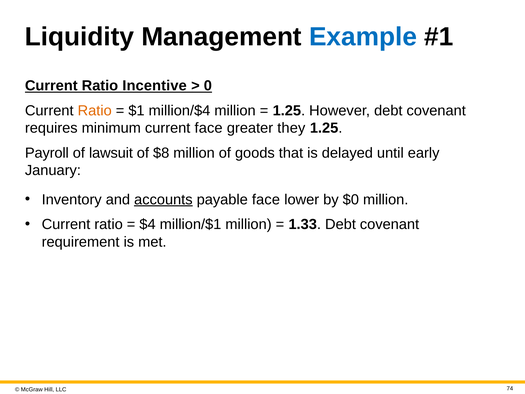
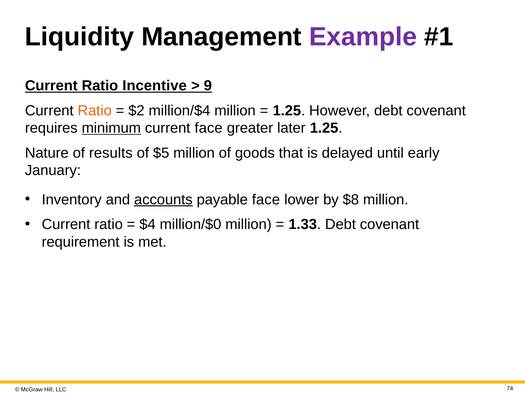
Example colour: blue -> purple
0: 0 -> 9
$1: $1 -> $2
minimum underline: none -> present
they: they -> later
Payroll: Payroll -> Nature
lawsuit: lawsuit -> results
$8: $8 -> $5
$0: $0 -> $8
million/$1: million/$1 -> million/$0
